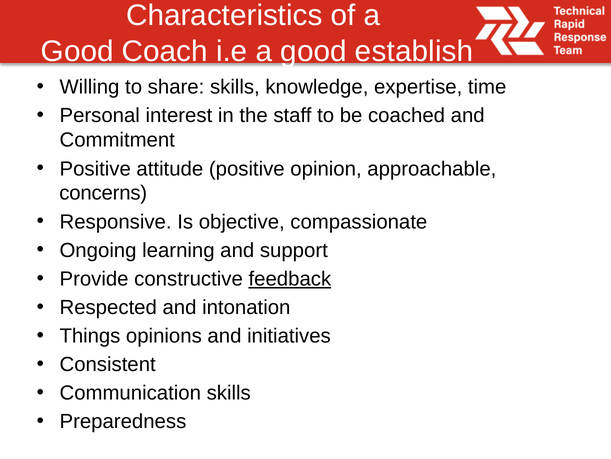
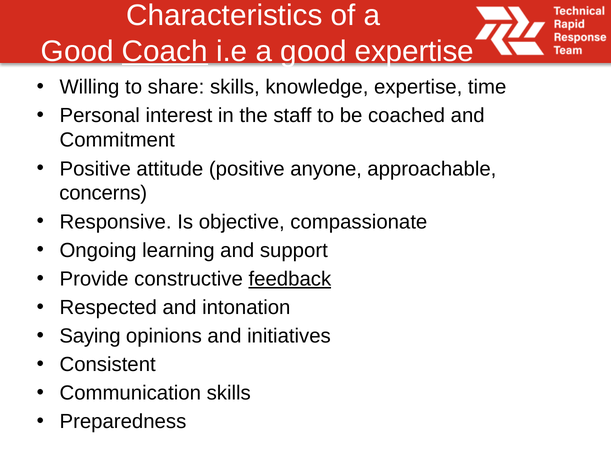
Coach underline: none -> present
good establish: establish -> expertise
opinion: opinion -> anyone
Things: Things -> Saying
